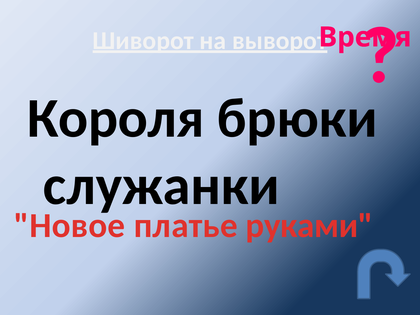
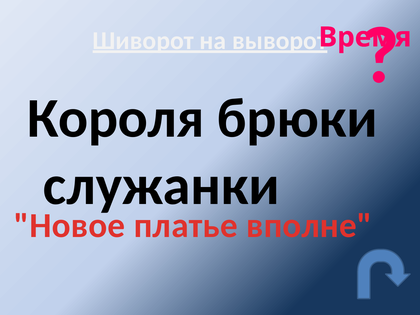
руками: руками -> вполне
